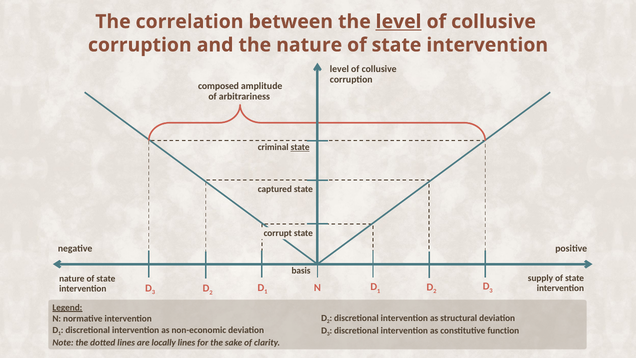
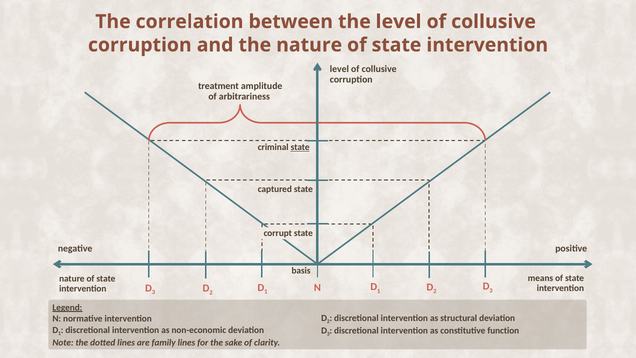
level at (399, 22) underline: present -> none
composed: composed -> treatment
supply: supply -> means
locally: locally -> family
